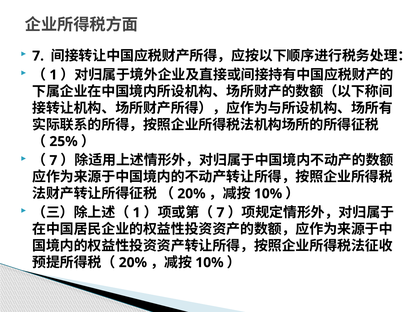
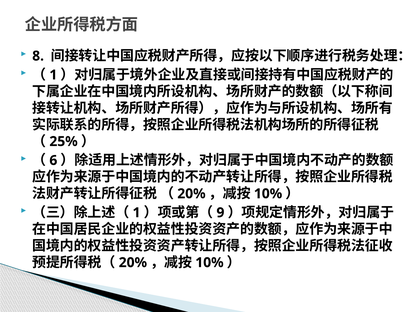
7 at (38, 56): 7 -> 8
7 at (53, 160): 7 -> 6
7 at (220, 213): 7 -> 9
